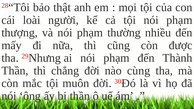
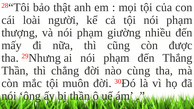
thường: thường -> giường
Thành: Thành -> Thắng
